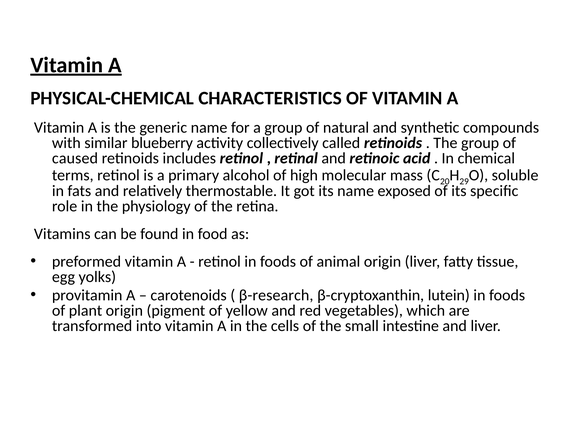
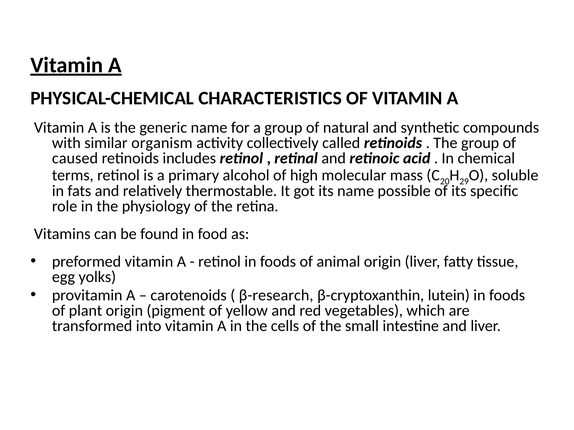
blueberry: blueberry -> organism
exposed: exposed -> possible
